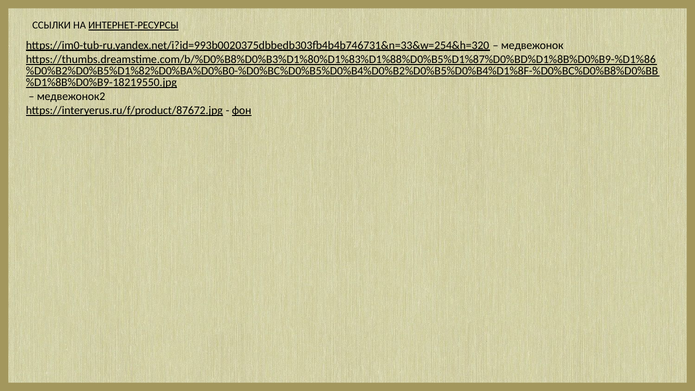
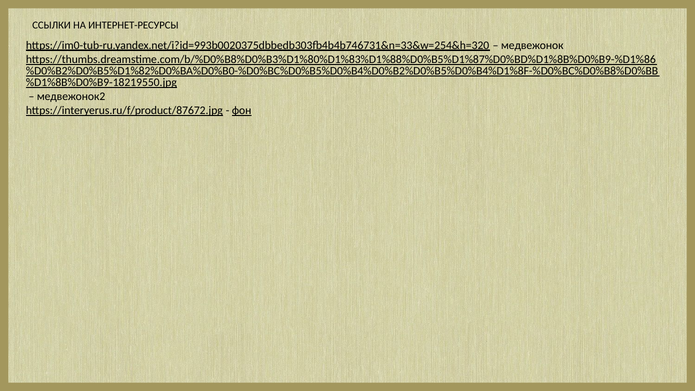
ИНТЕРНЕТ-РЕСУРСЫ underline: present -> none
